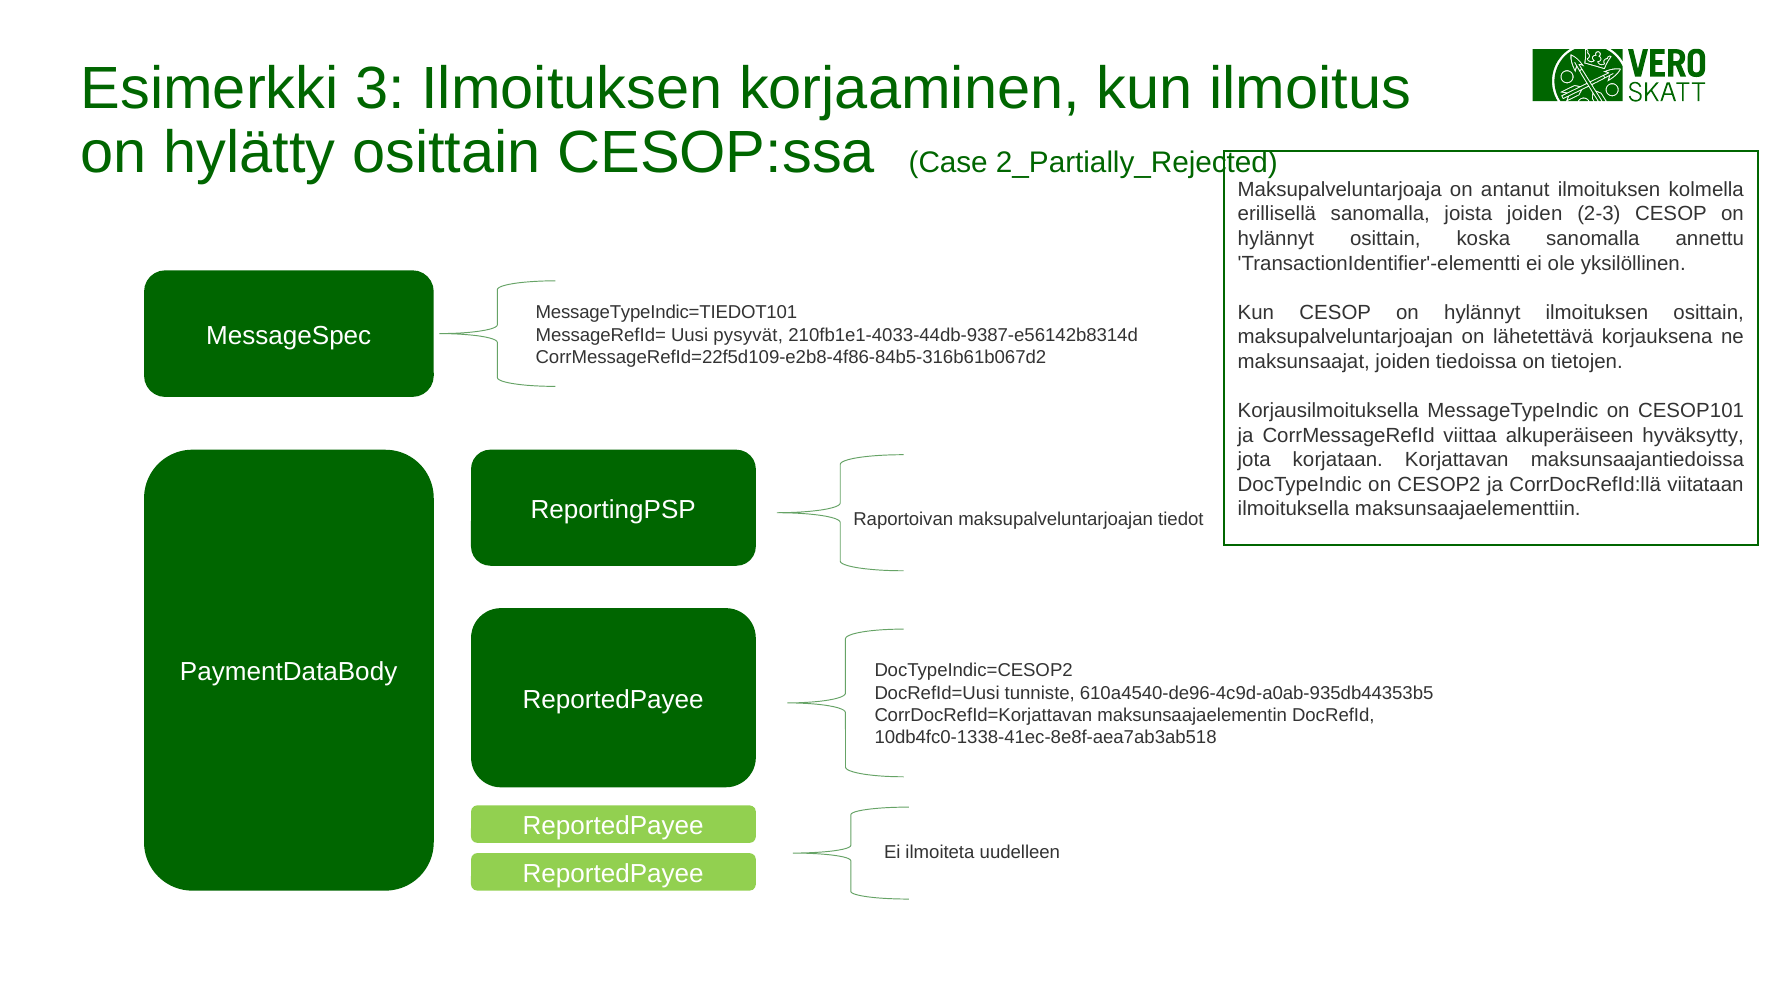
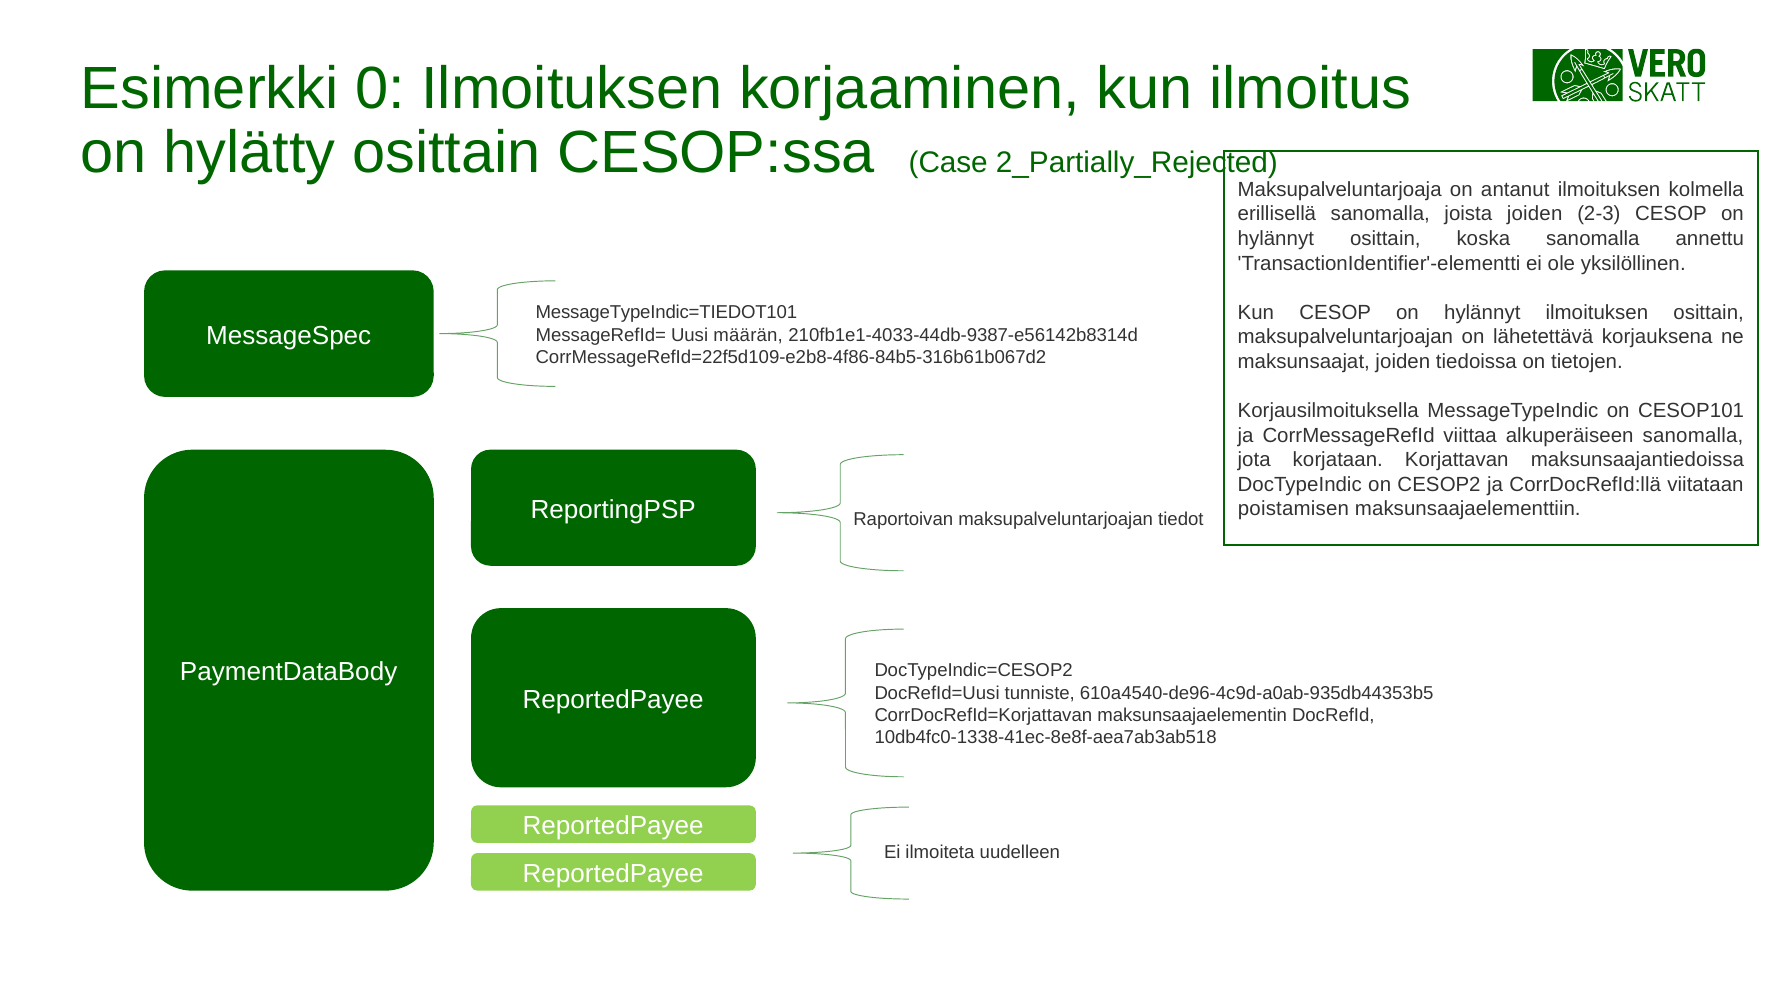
3: 3 -> 0
pysyvät: pysyvät -> määrän
alkuperäiseen hyväksytty: hyväksytty -> sanomalla
ilmoituksella: ilmoituksella -> poistamisen
